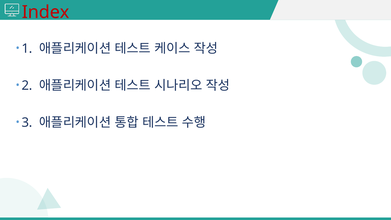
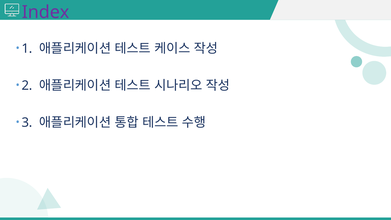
Index colour: red -> purple
